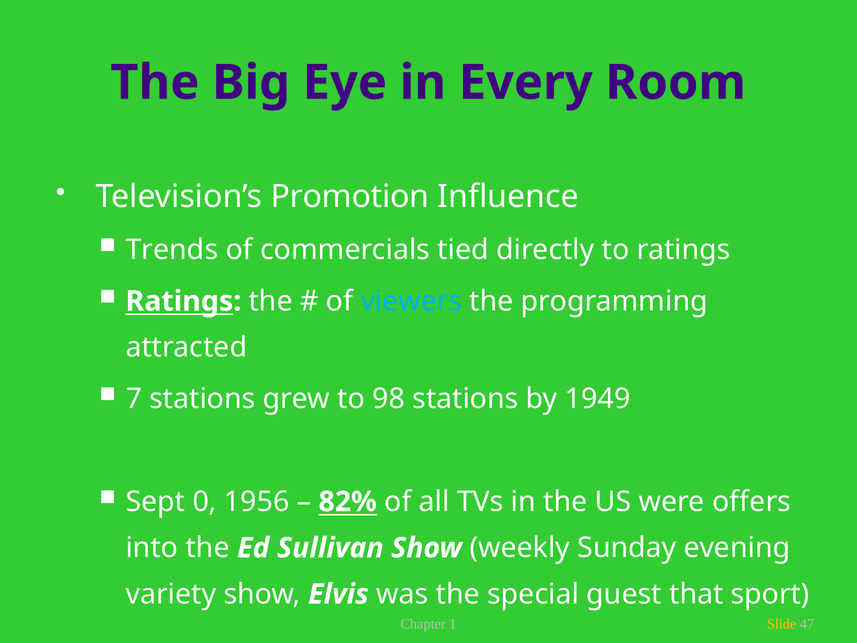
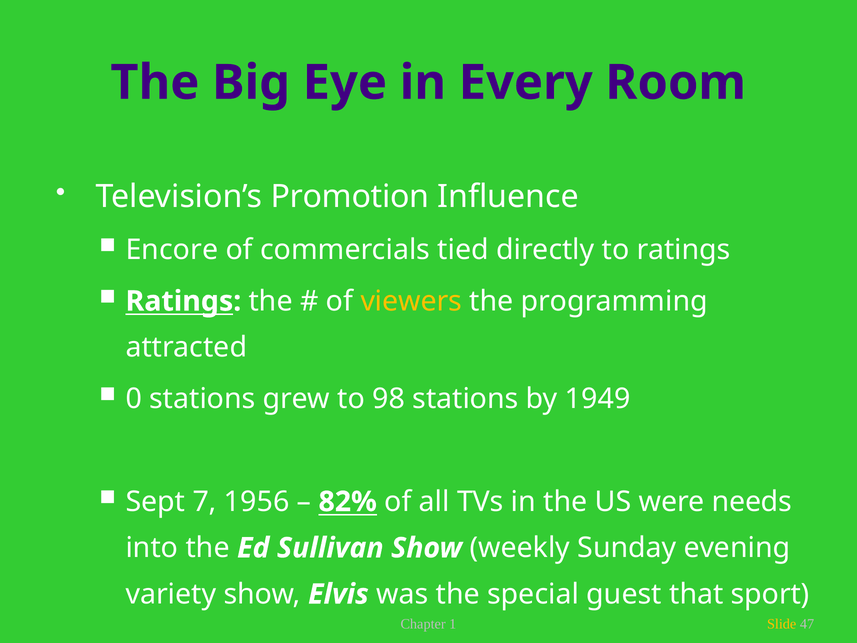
Trends: Trends -> Encore
viewers colour: light blue -> yellow
7: 7 -> 0
0: 0 -> 7
offers: offers -> needs
